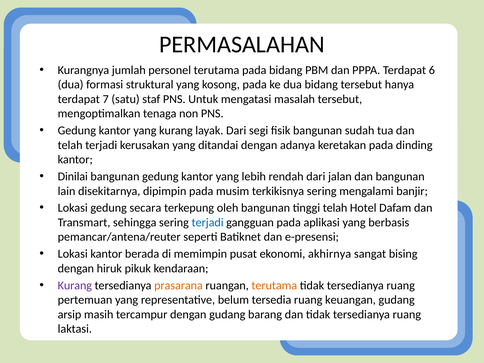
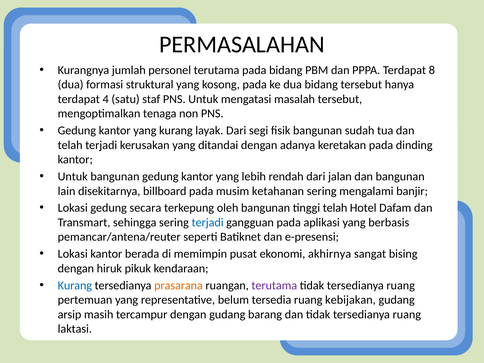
6: 6 -> 8
7: 7 -> 4
Dinilai at (73, 176): Dinilai -> Untuk
dipimpin: dipimpin -> billboard
terkikisnya: terkikisnya -> ketahanan
Kurang at (75, 285) colour: purple -> blue
terutama at (274, 285) colour: orange -> purple
keuangan: keuangan -> kebijakan
